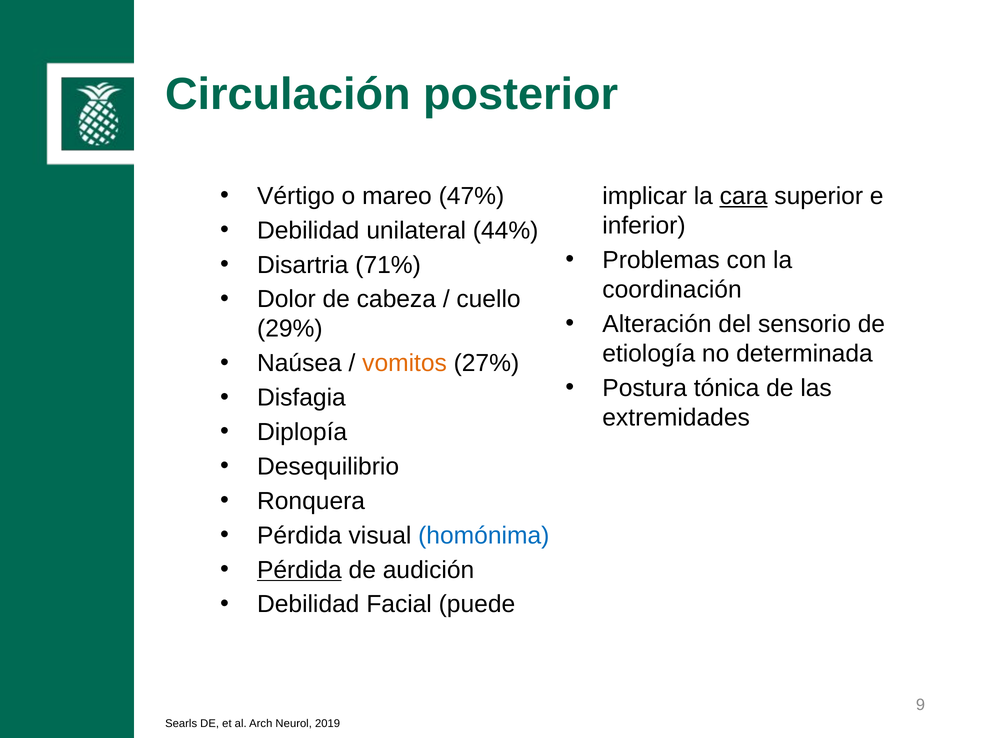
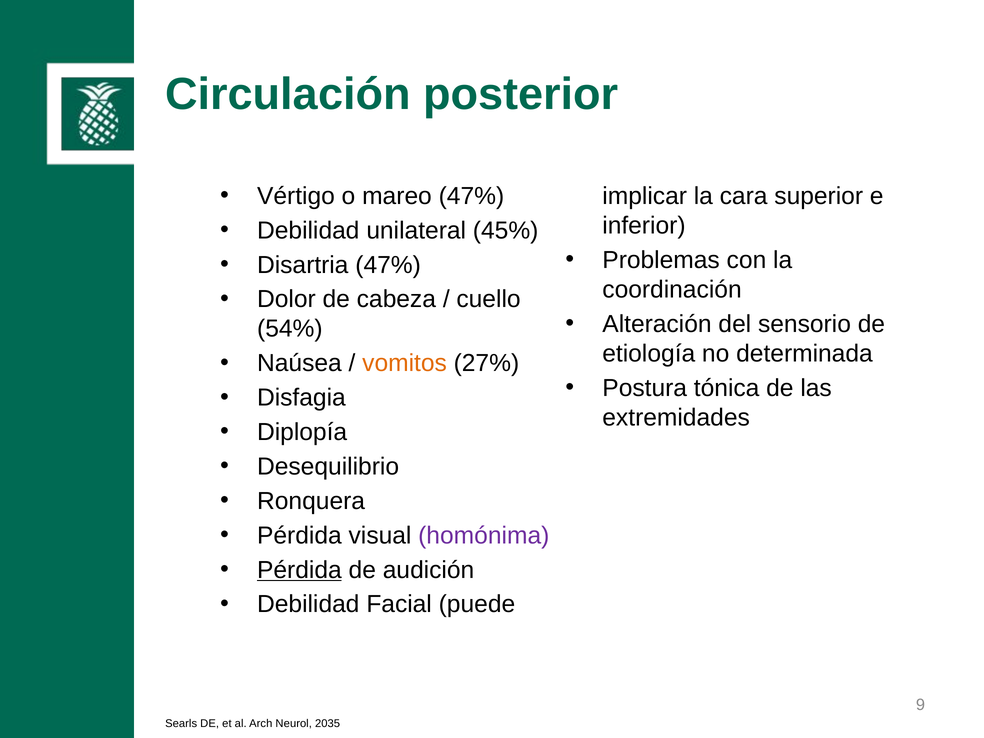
cara underline: present -> none
44%: 44% -> 45%
Disartria 71%: 71% -> 47%
29%: 29% -> 54%
homónima colour: blue -> purple
2019: 2019 -> 2035
